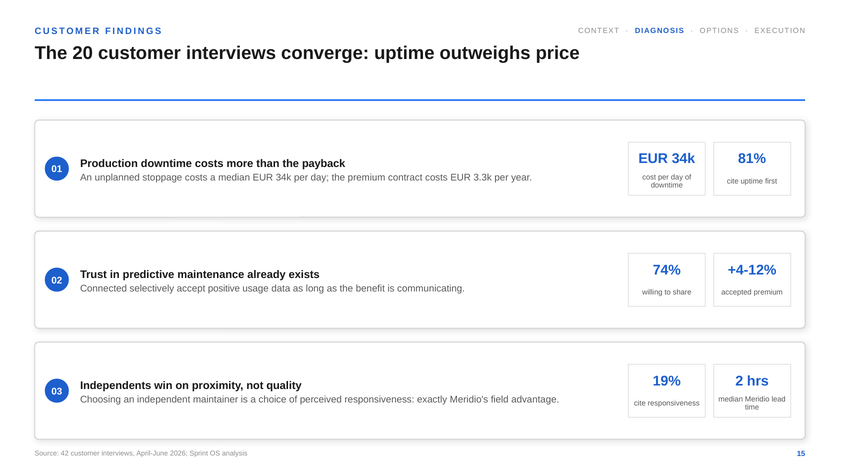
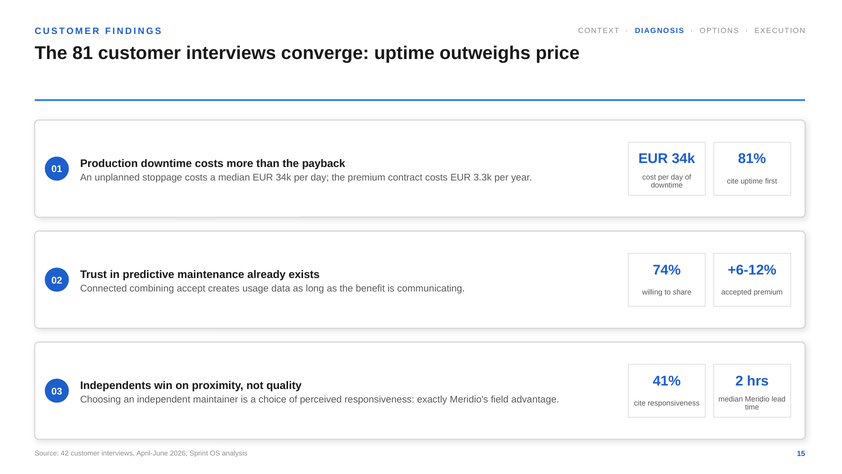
20: 20 -> 81
+4-12%: +4-12% -> +6-12%
selectively: selectively -> combining
positive: positive -> creates
19%: 19% -> 41%
